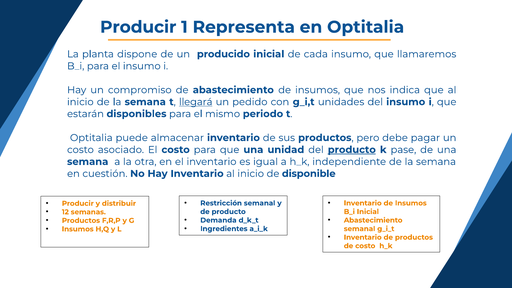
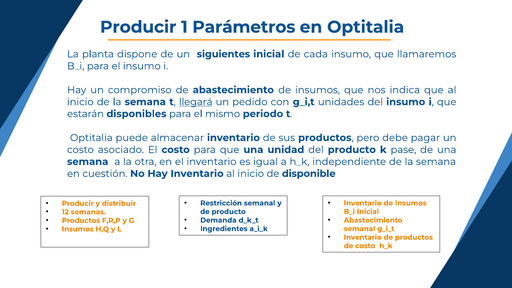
Representa: Representa -> Parámetros
producido: producido -> siguientes
producto at (352, 150) underline: present -> none
